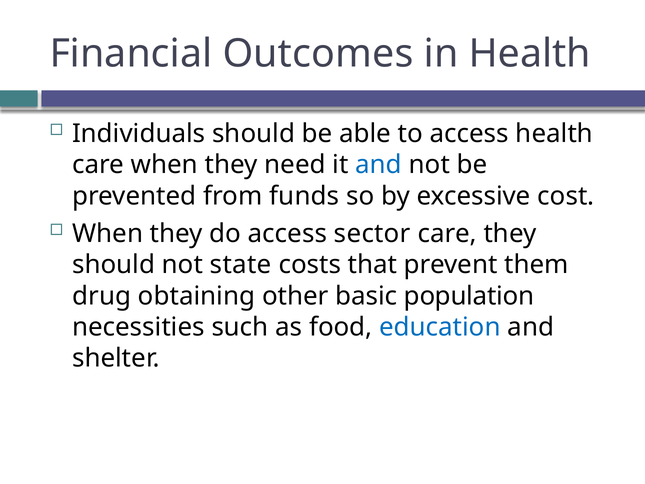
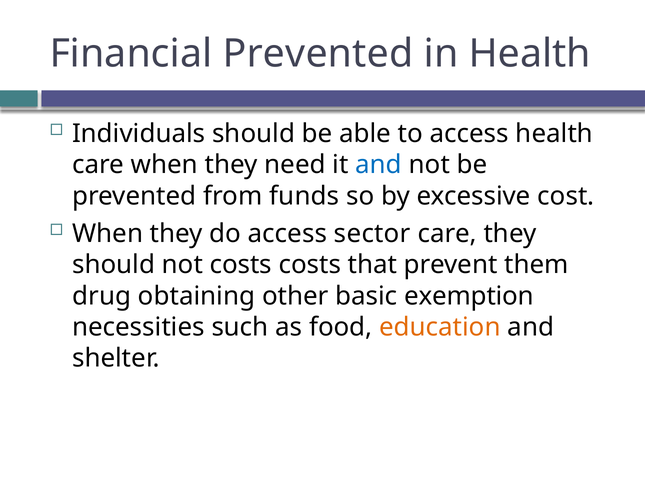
Financial Outcomes: Outcomes -> Prevented
not state: state -> costs
population: population -> exemption
education colour: blue -> orange
